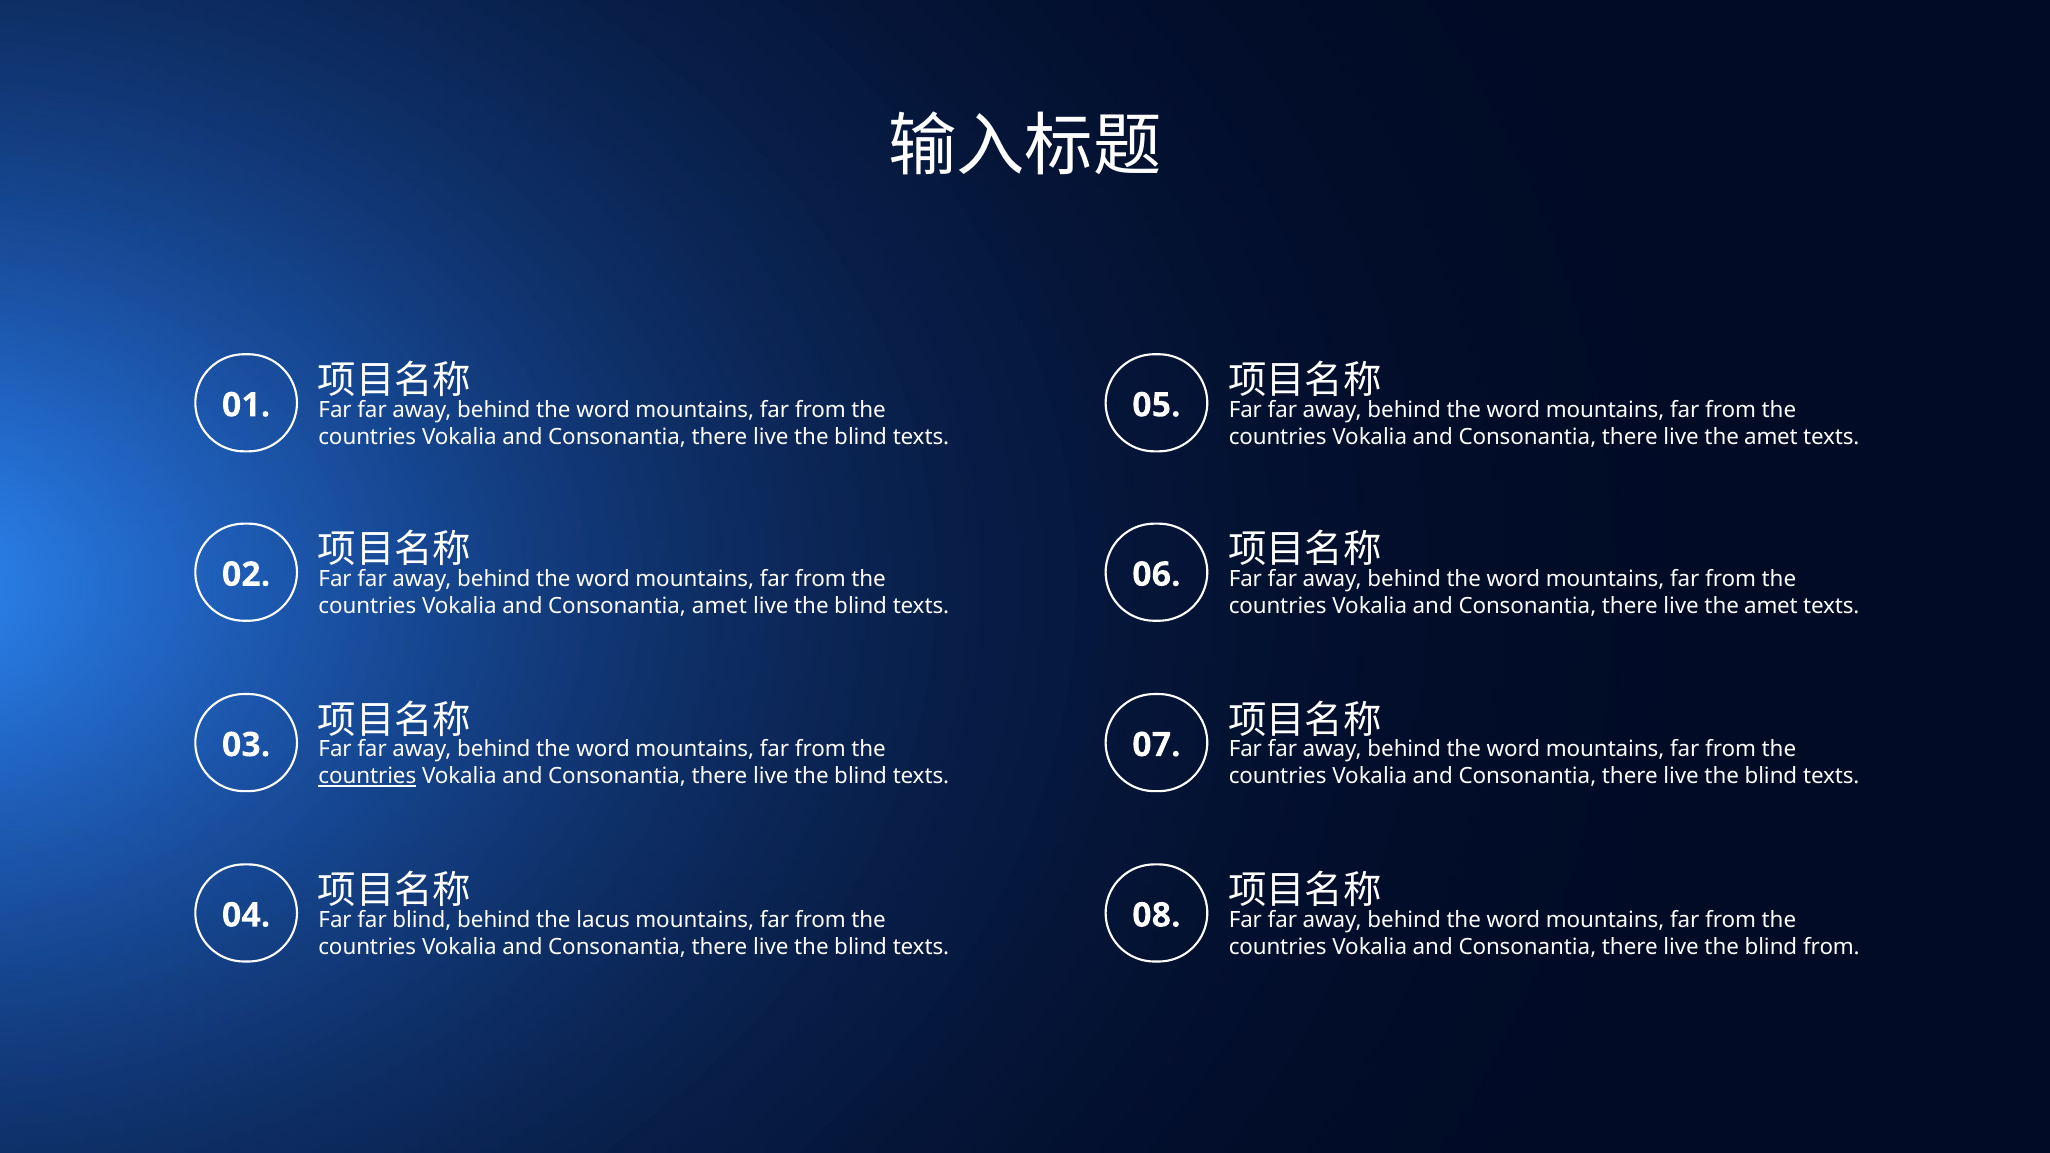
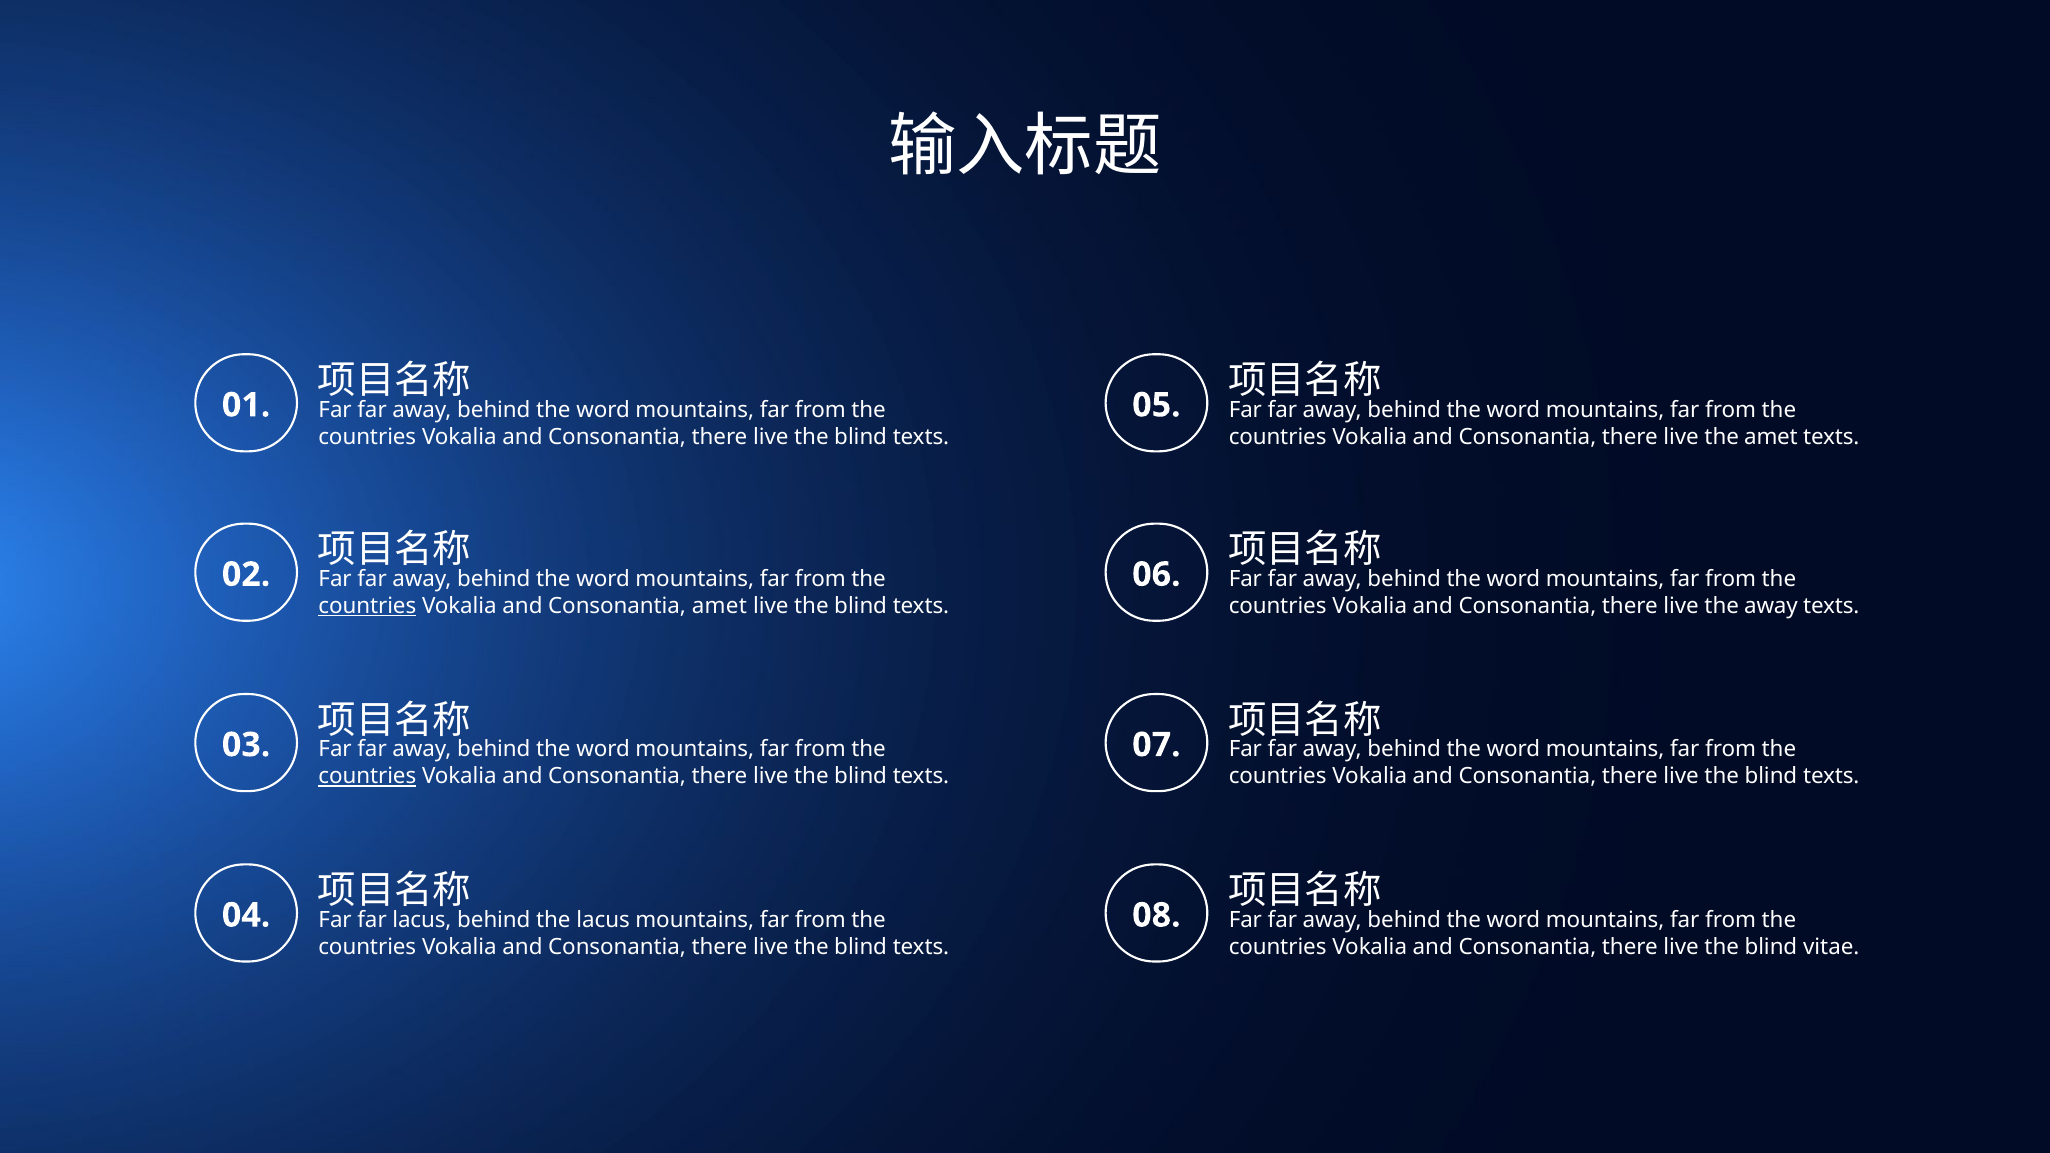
countries at (367, 606) underline: none -> present
amet at (1771, 606): amet -> away
far blind: blind -> lacus
blind from: from -> vitae
